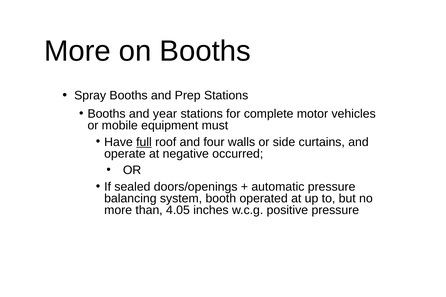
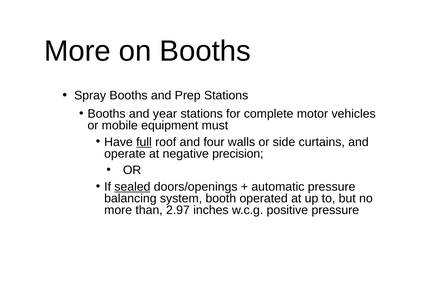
occurred: occurred -> precision
sealed underline: none -> present
4.05: 4.05 -> 2.97
